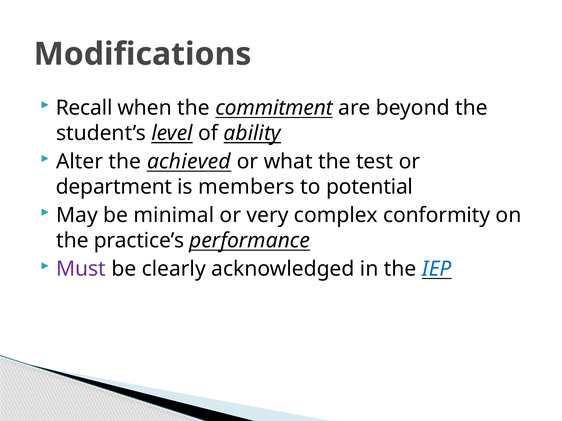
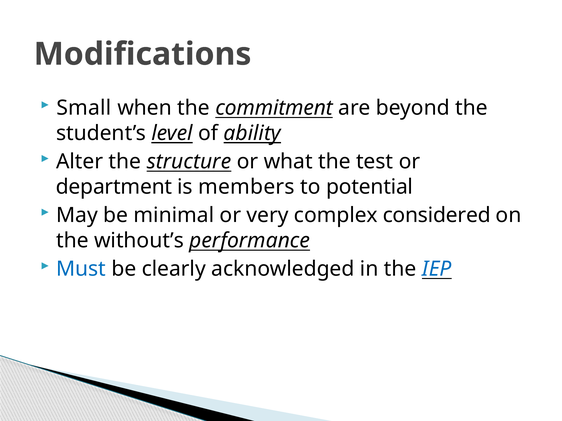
Recall: Recall -> Small
achieved: achieved -> structure
conformity: conformity -> considered
practice’s: practice’s -> without’s
Must colour: purple -> blue
